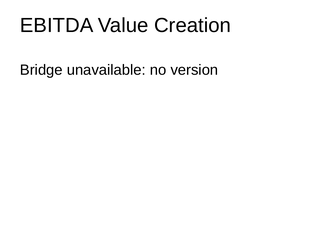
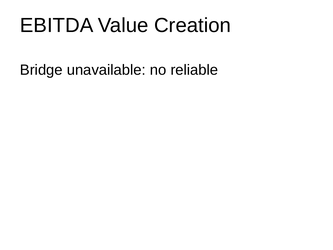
version: version -> reliable
